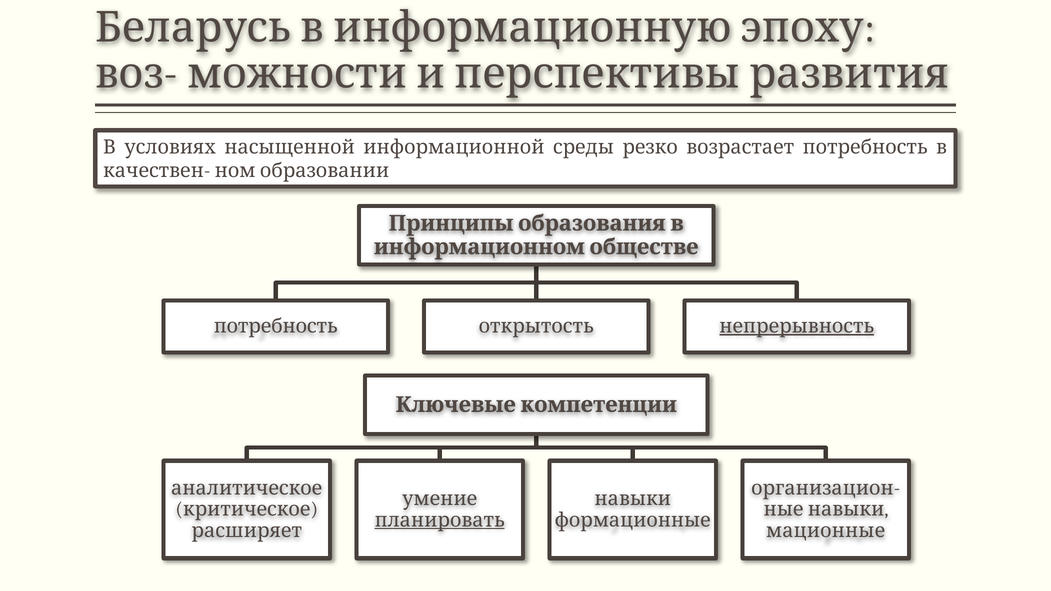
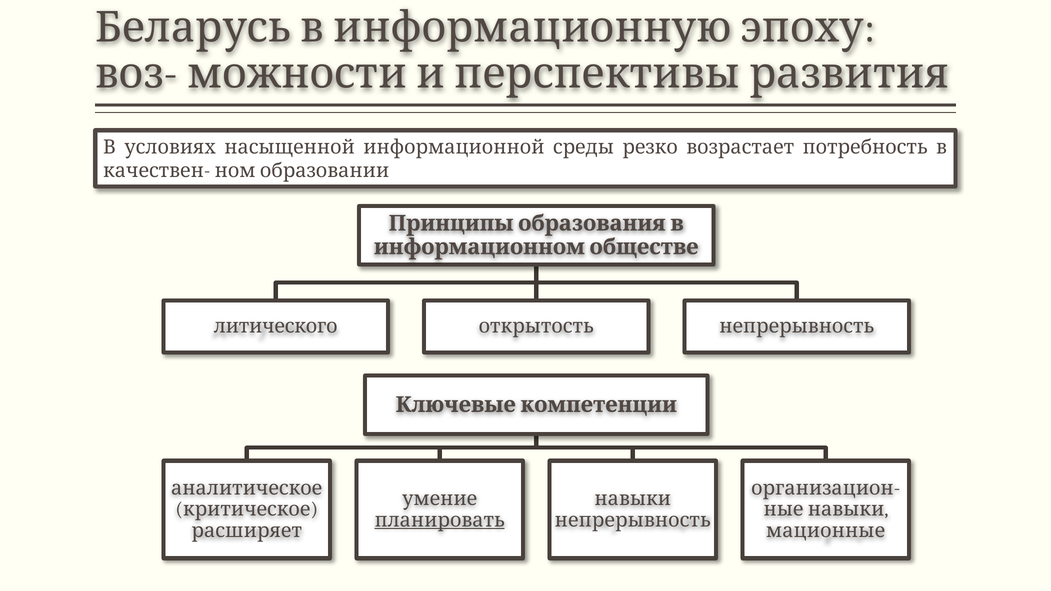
потребность at (276, 326): потребность -> литического
непрерывность at (797, 326) underline: present -> none
формационные at (633, 520): формационные -> непрерывность
